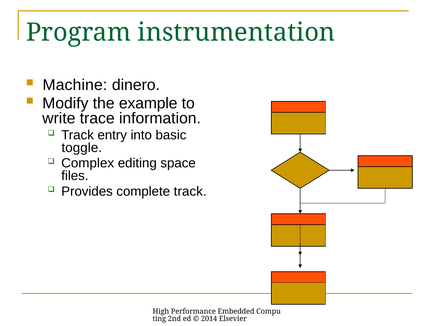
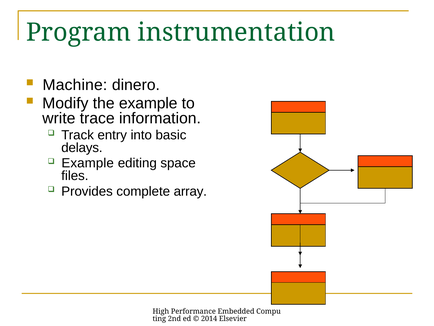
toggle: toggle -> delays
Complex at (88, 163): Complex -> Example
complete track: track -> array
